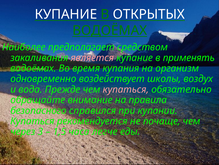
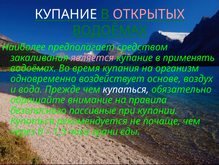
ОТКРЫТЫХ colour: white -> pink
школы: школы -> основе
купаться at (126, 89) colour: pink -> white
справился: справился -> пассивные
3: 3 -> 0
легче: легче -> грани
